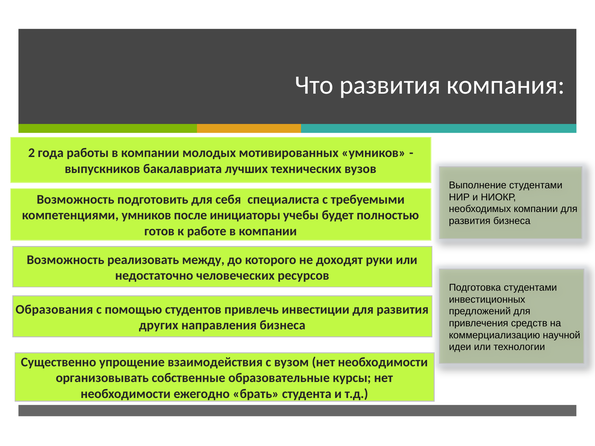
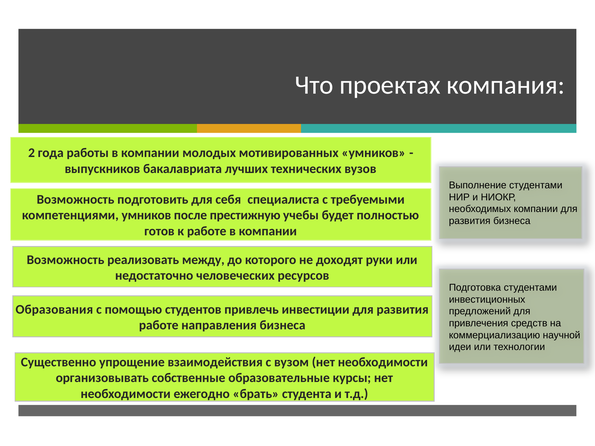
Что развития: развития -> проектах
инициаторы: инициаторы -> престижную
других at (159, 325): других -> работе
